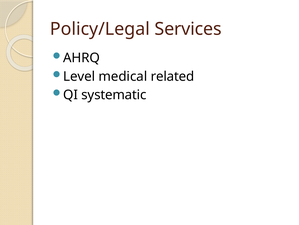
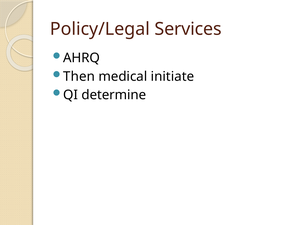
Level: Level -> Then
related: related -> initiate
systematic: systematic -> determine
